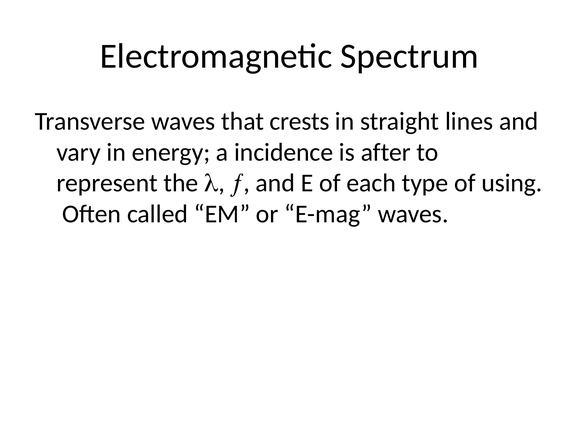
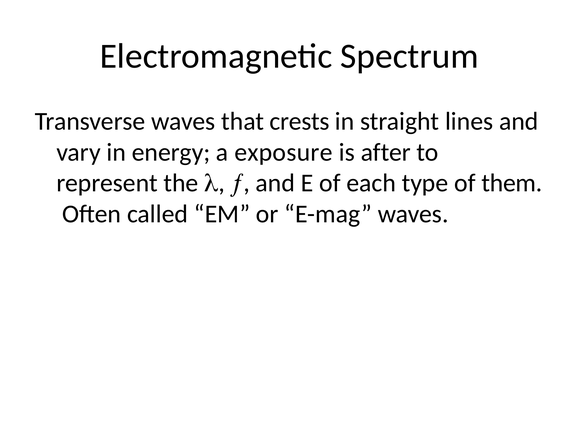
incidence: incidence -> exposure
using: using -> them
